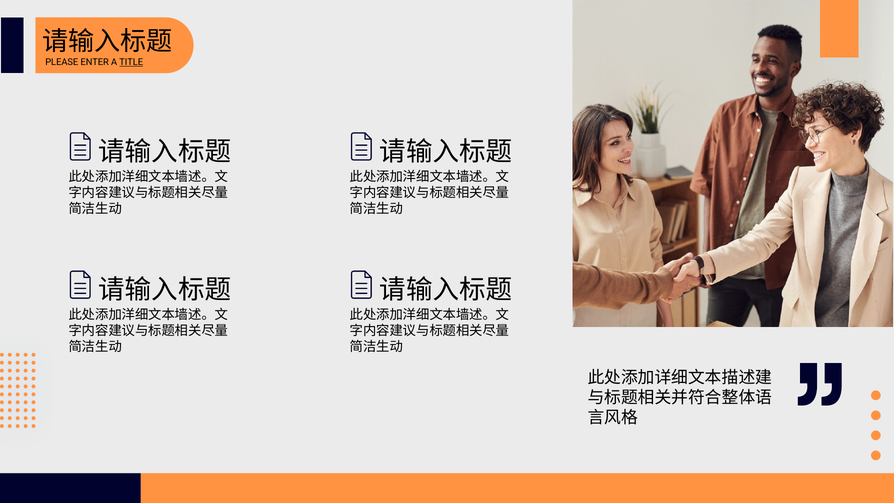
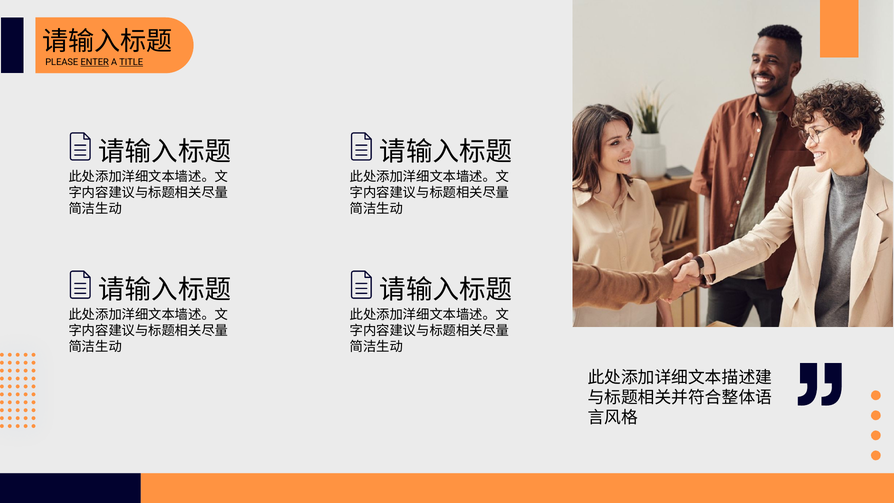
ENTER underline: none -> present
